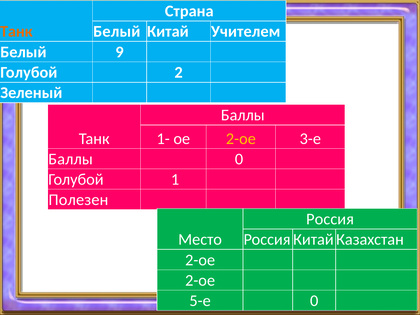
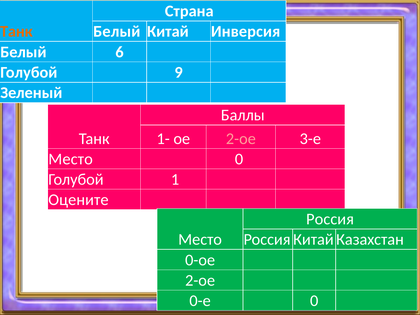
Учителем: Учителем -> Инверсия
9: 9 -> 6
2: 2 -> 9
2-ое at (241, 139) colour: yellow -> pink
Баллы at (71, 159): Баллы -> Место
Полезен: Полезен -> Оцените
2-ое at (200, 260): 2-ое -> 0-ое
5-е: 5-е -> 0-е
